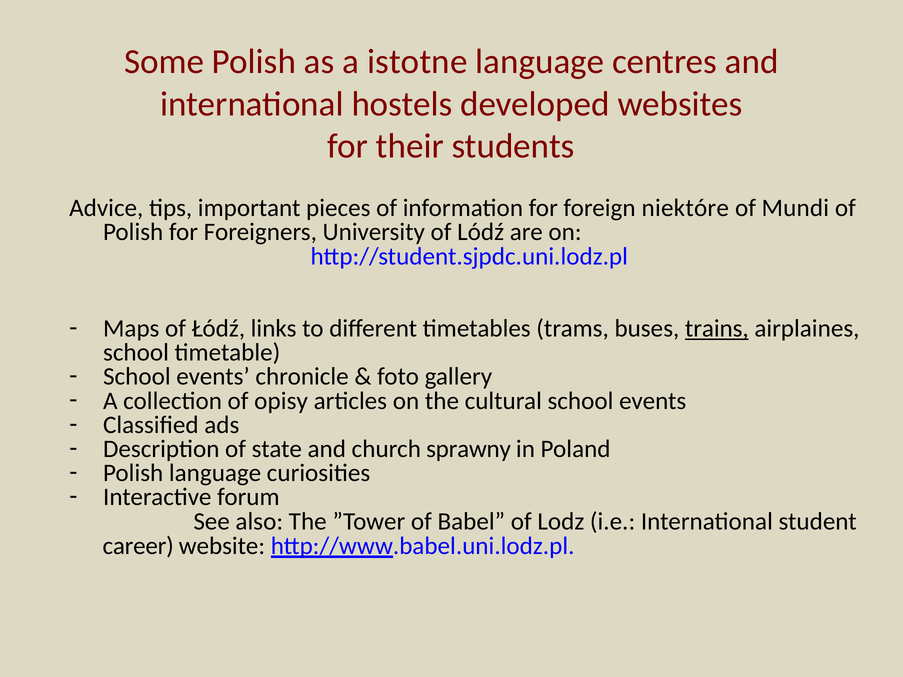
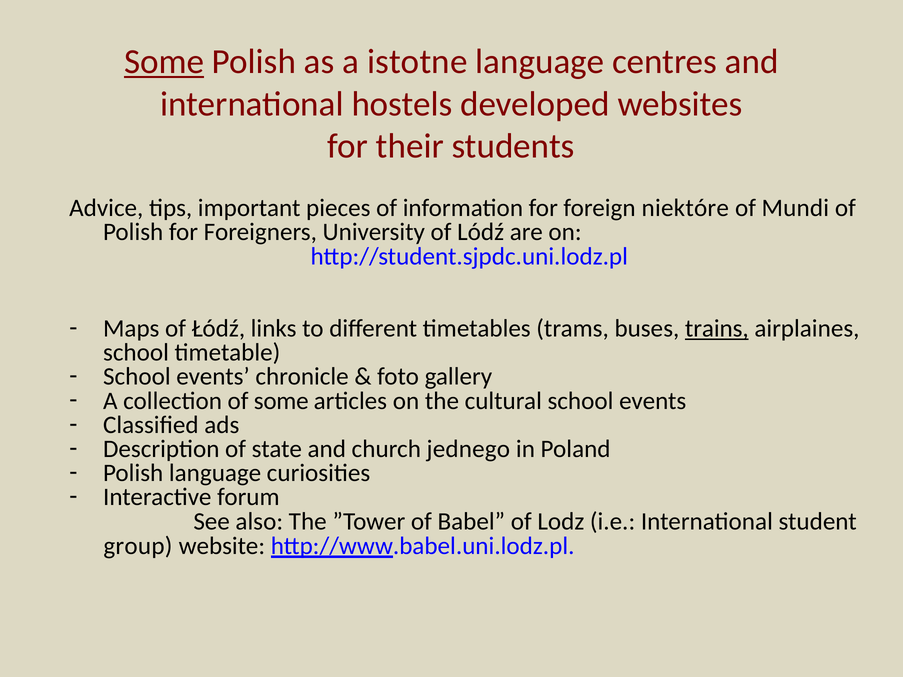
Some at (164, 62) underline: none -> present
of opisy: opisy -> some
sprawny: sprawny -> jednego
career: career -> group
